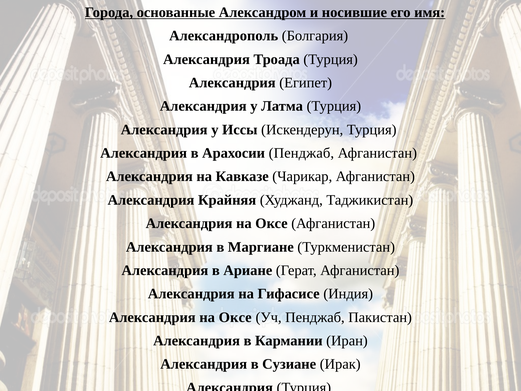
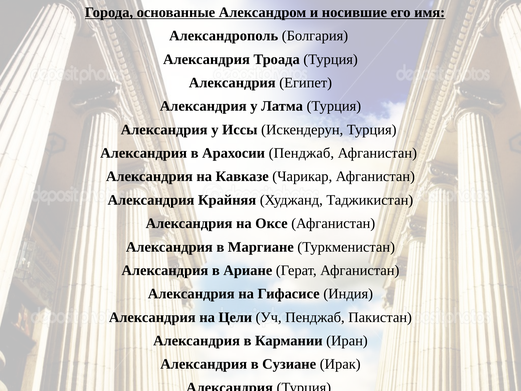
Оксе at (235, 317): Оксе -> Цели
